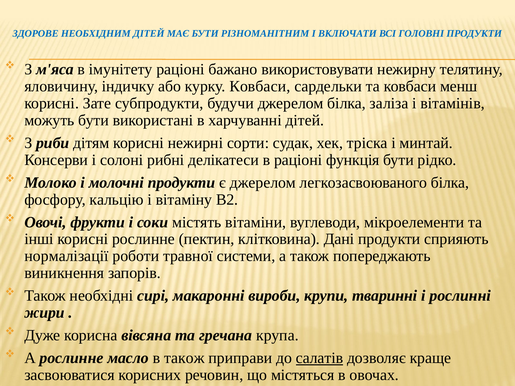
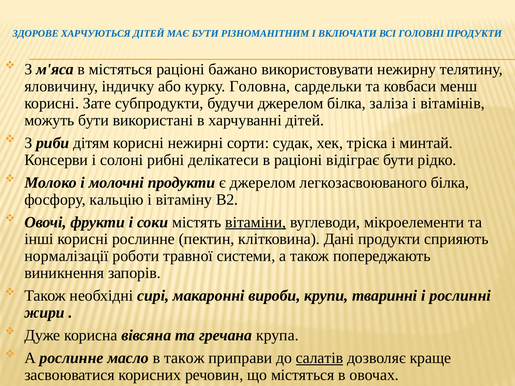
НЕОБХІДНИМ: НЕОБХІДНИМ -> ХАРЧУЮТЬСЯ
в імунітету: імунітету -> містяться
курку Ковбаси: Ковбаси -> Головна
функція: функція -> відіграє
вітаміни underline: none -> present
